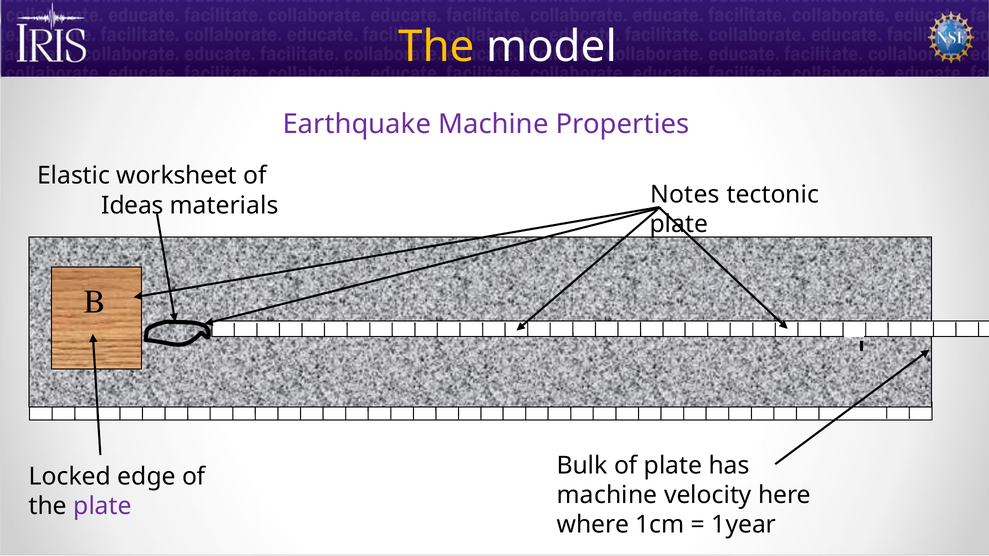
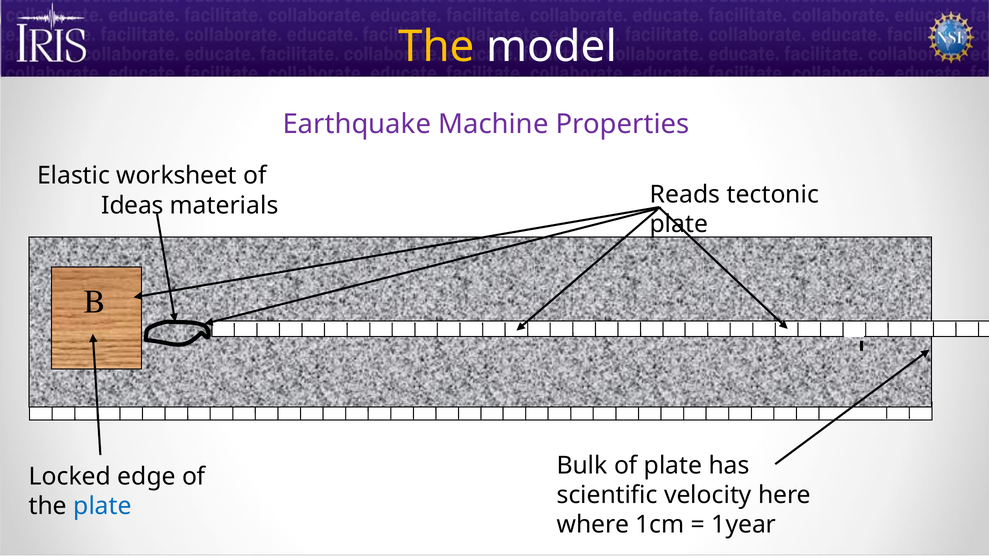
Notes: Notes -> Reads
machine at (607, 495): machine -> scientific
plate at (103, 506) colour: purple -> blue
